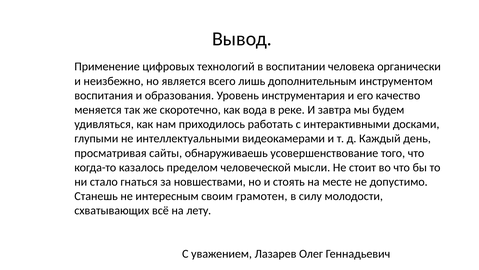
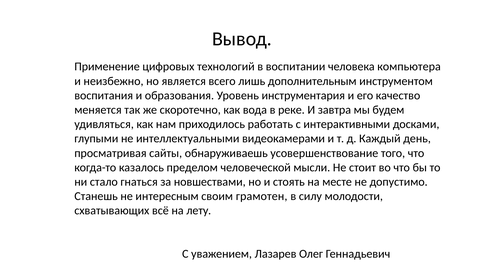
органически: органически -> компьютера
